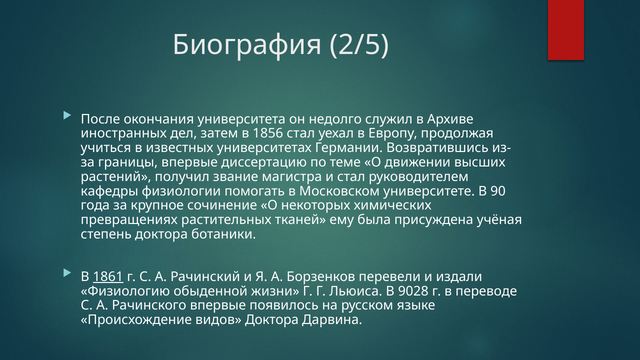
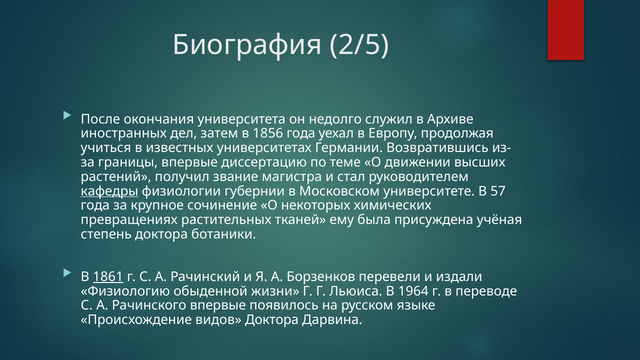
1856 стал: стал -> года
кафедры underline: none -> present
помогать: помогать -> губернии
90: 90 -> 57
9028: 9028 -> 1964
